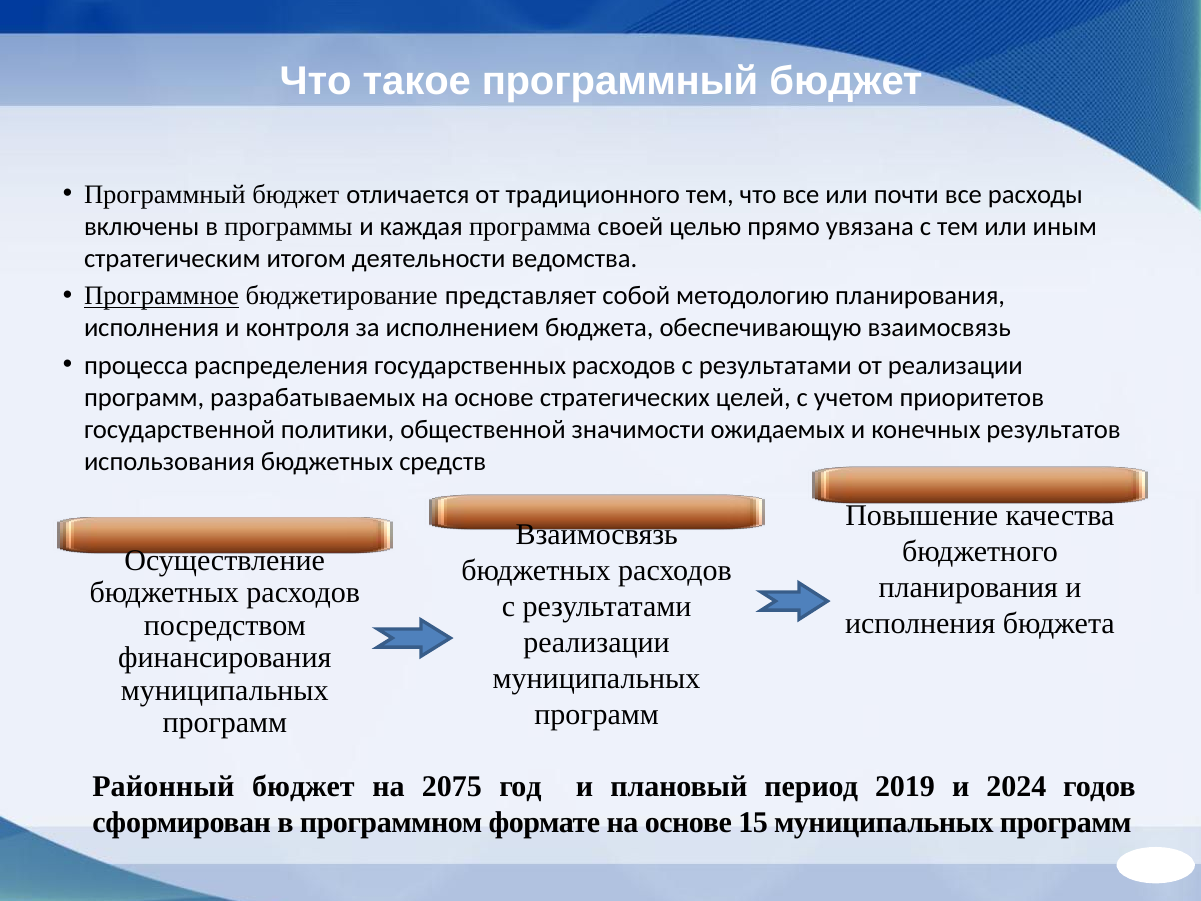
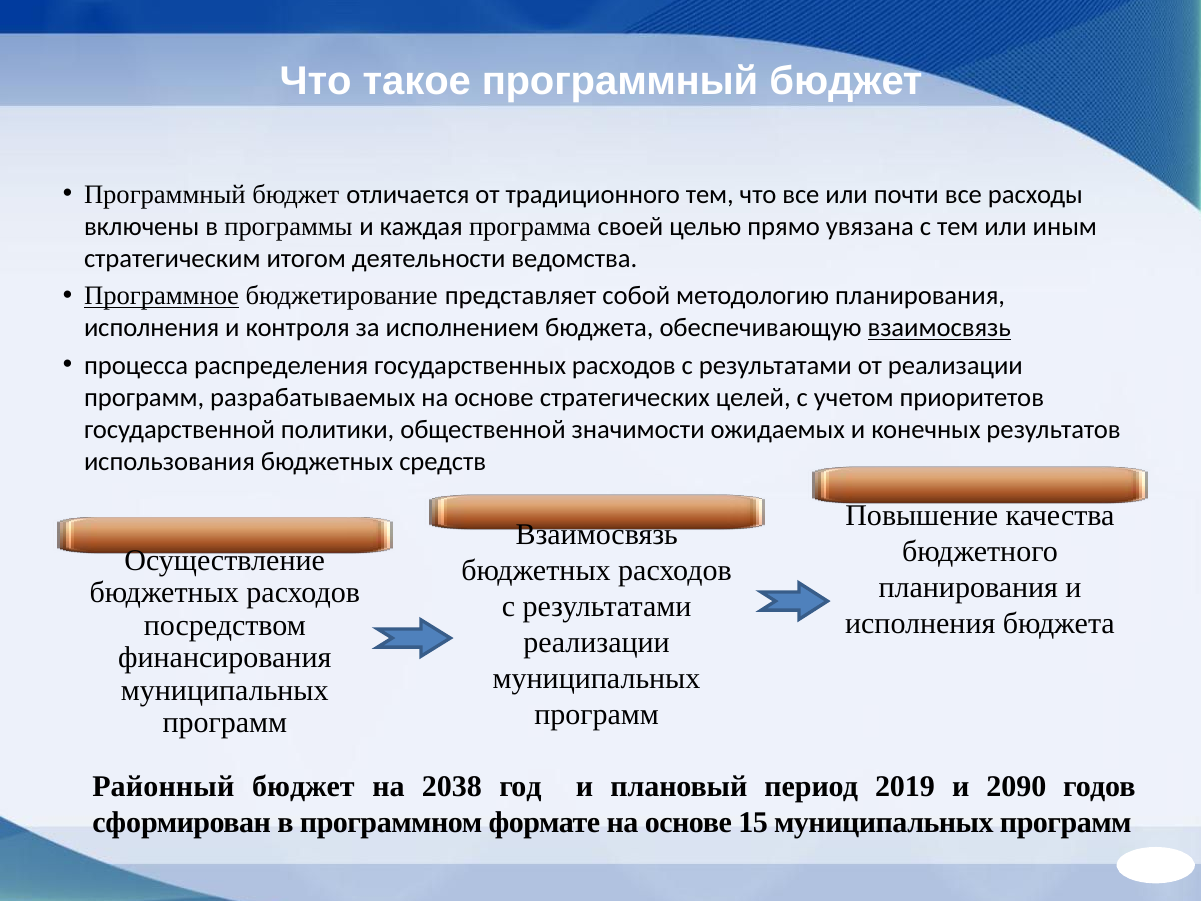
взаимосвязь at (939, 328) underline: none -> present
2075: 2075 -> 2038
2024: 2024 -> 2090
